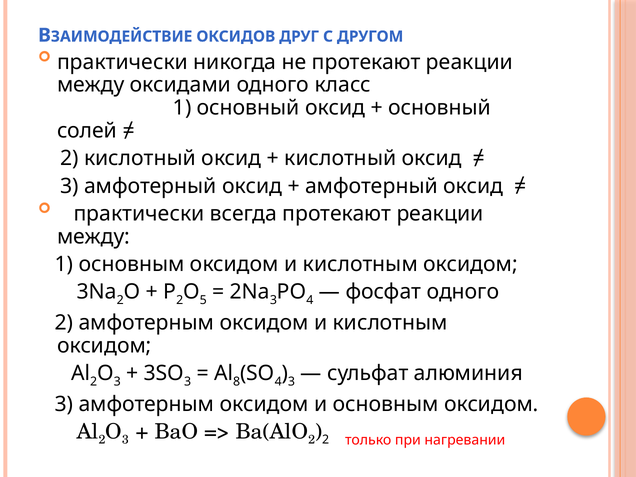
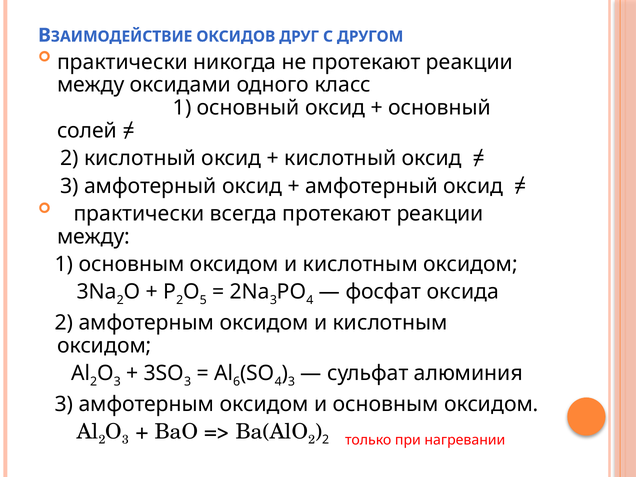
фосфат одного: одного -> оксида
8: 8 -> 6
